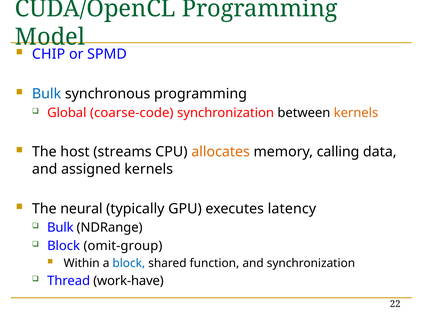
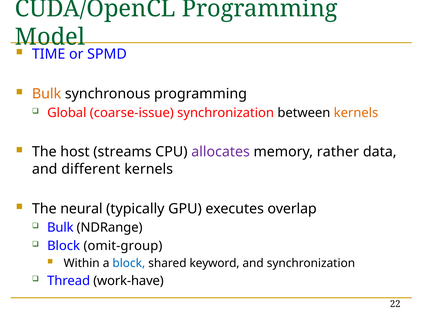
CHIP: CHIP -> TIME
Bulk at (47, 94) colour: blue -> orange
coarse-code: coarse-code -> coarse-issue
allocates colour: orange -> purple
calling: calling -> rather
assigned: assigned -> different
latency: latency -> overlap
function: function -> keyword
